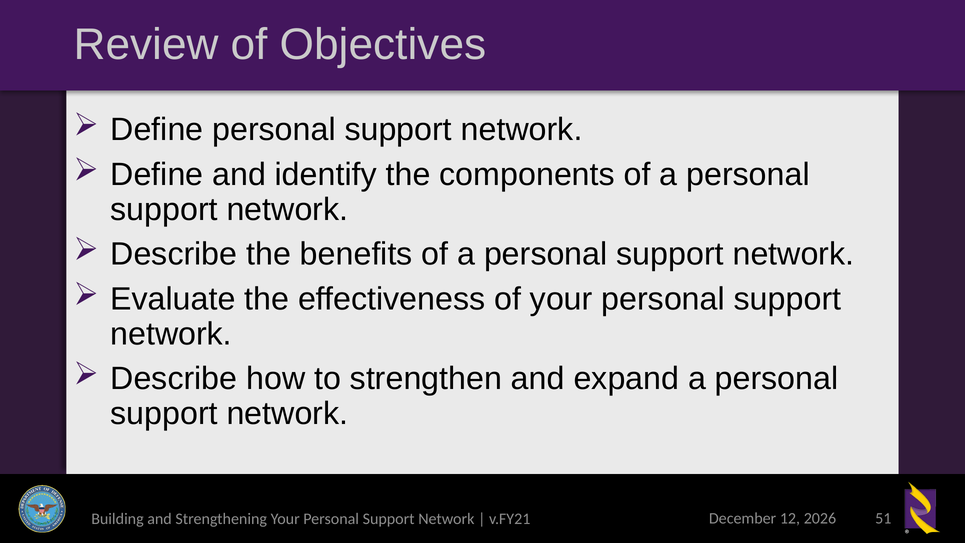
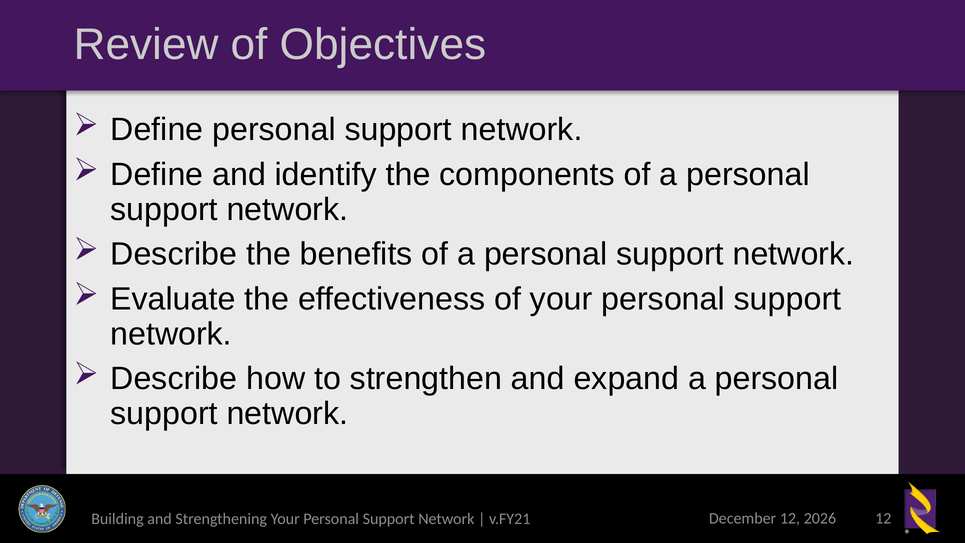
51 at (883, 518): 51 -> 12
